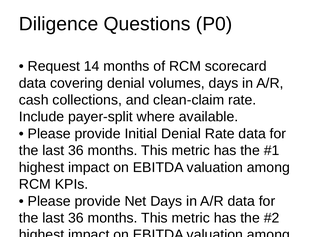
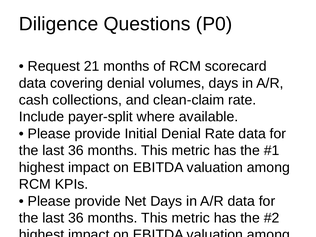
14: 14 -> 21
